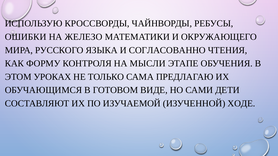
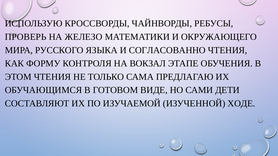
ОШИБКИ: ОШИБКИ -> ПРОВЕРЬ
МЫСЛИ: МЫСЛИ -> ВОКЗАЛ
ЭТОМ УРОКАХ: УРОКАХ -> ЧТЕНИЯ
